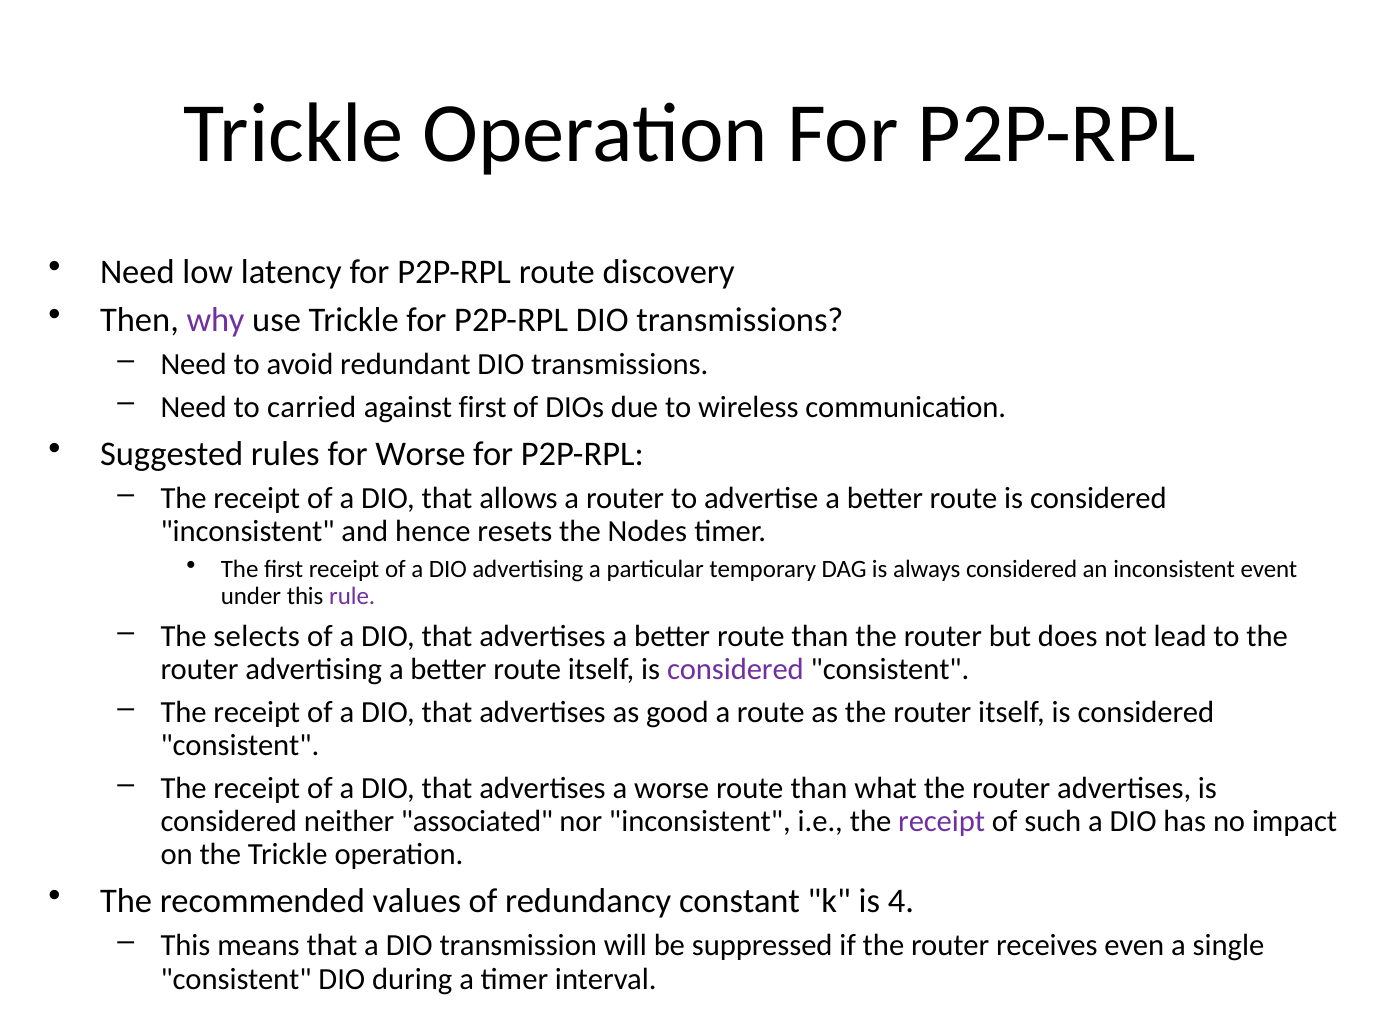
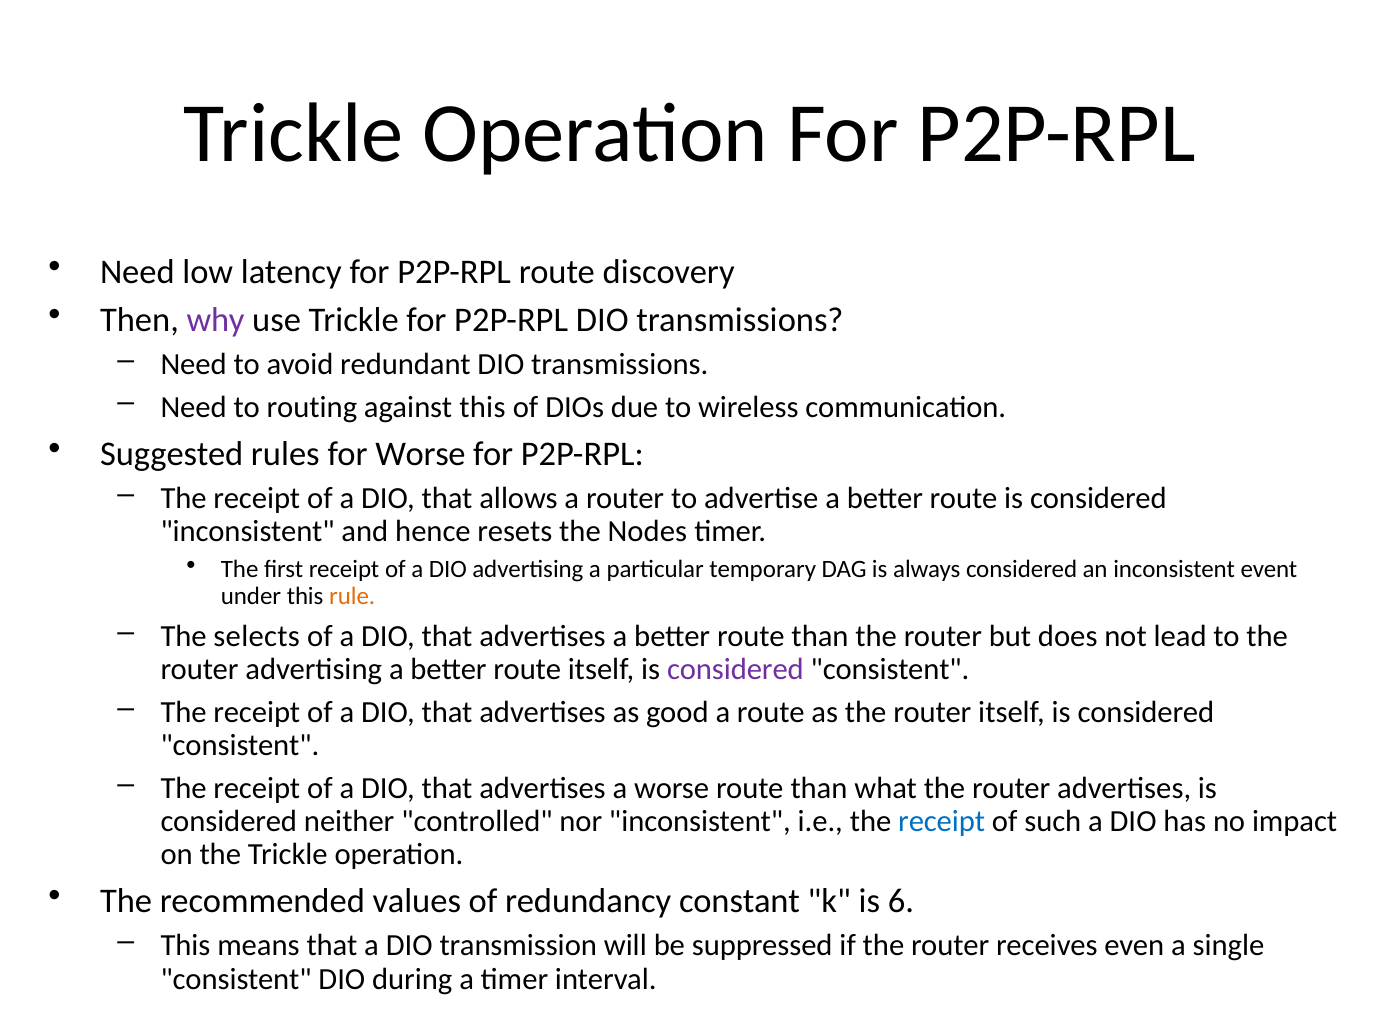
carried: carried -> routing
against first: first -> this
rule colour: purple -> orange
associated: associated -> controlled
receipt at (942, 821) colour: purple -> blue
4: 4 -> 6
